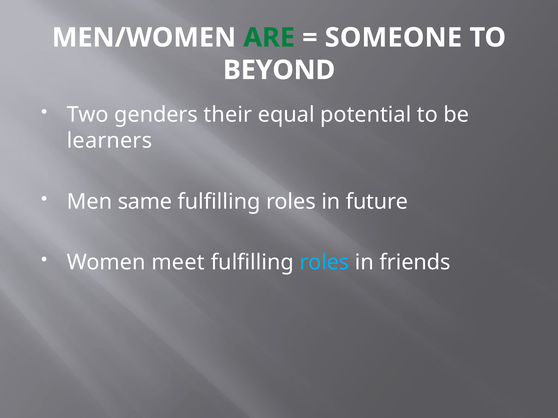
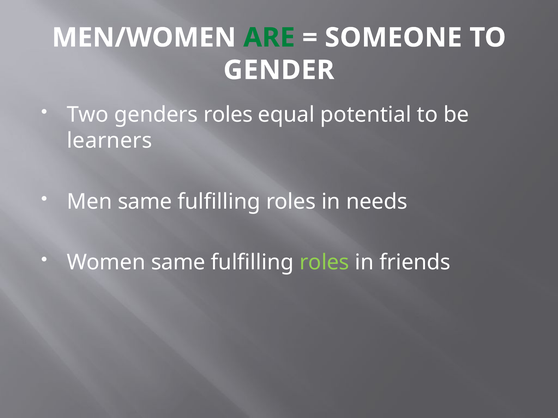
BEYOND: BEYOND -> GENDER
genders their: their -> roles
future: future -> needs
Women meet: meet -> same
roles at (324, 263) colour: light blue -> light green
